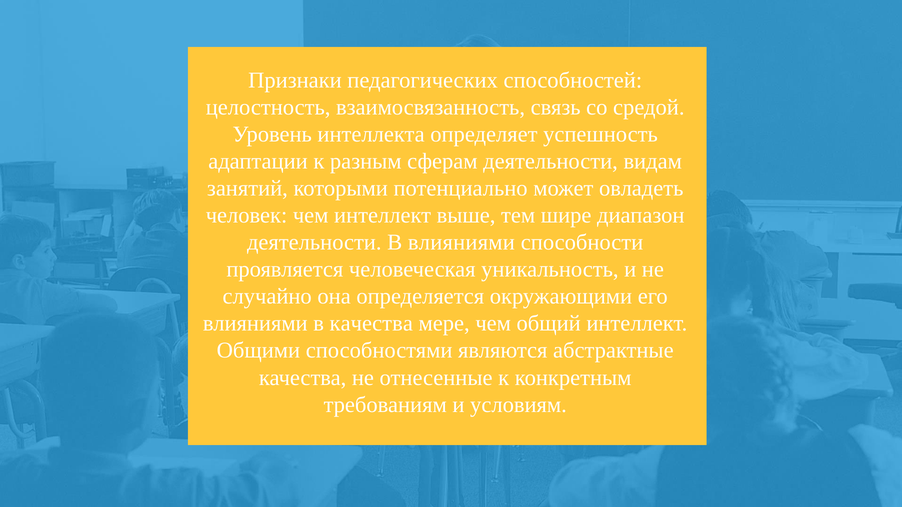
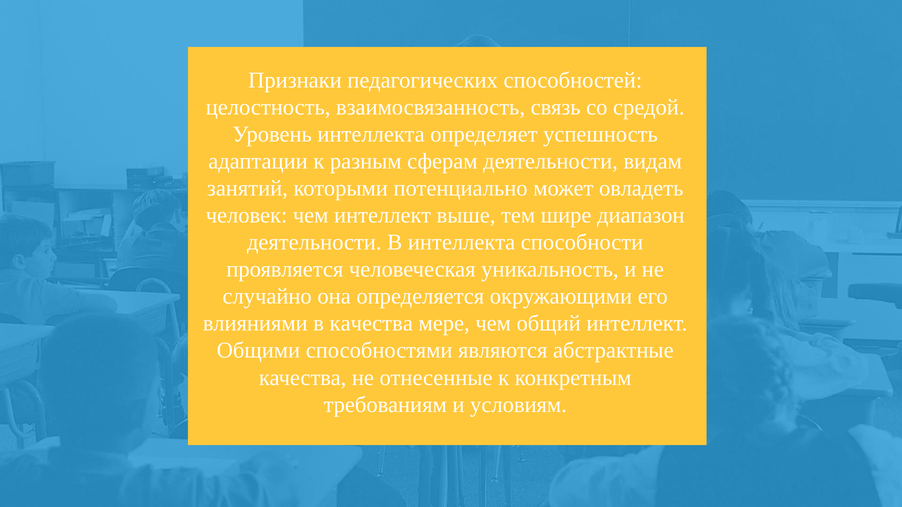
В влияниями: влияниями -> интеллекта
